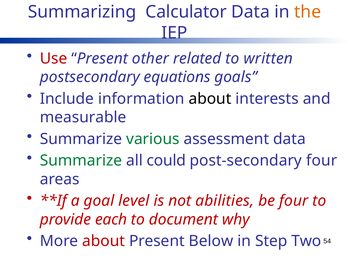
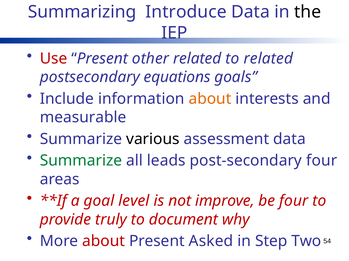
Calculator: Calculator -> Introduce
the colour: orange -> black
to written: written -> related
about at (210, 99) colour: black -> orange
various colour: green -> black
could: could -> leads
abilities: abilities -> improve
each: each -> truly
Below: Below -> Asked
